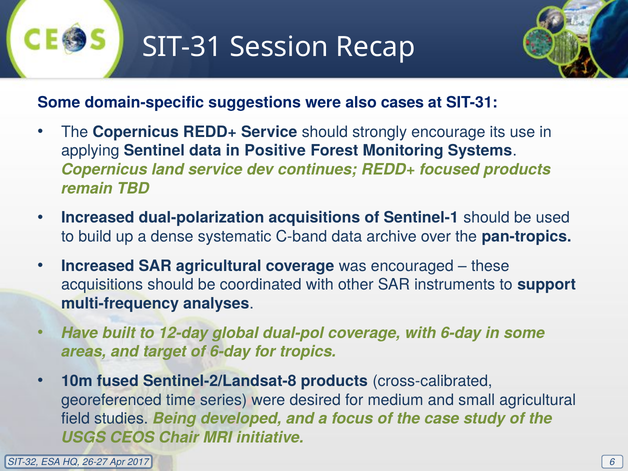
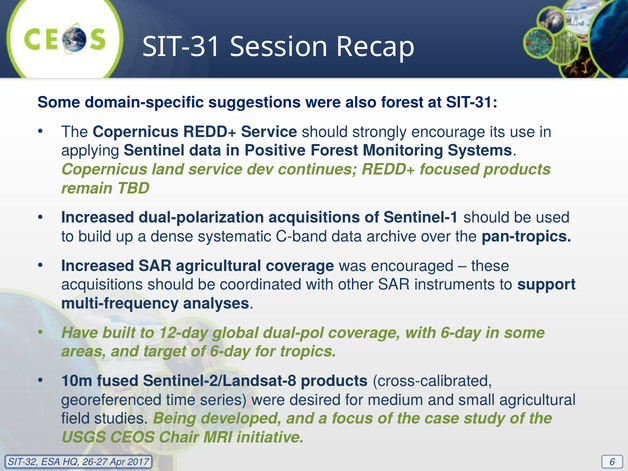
also cases: cases -> forest
